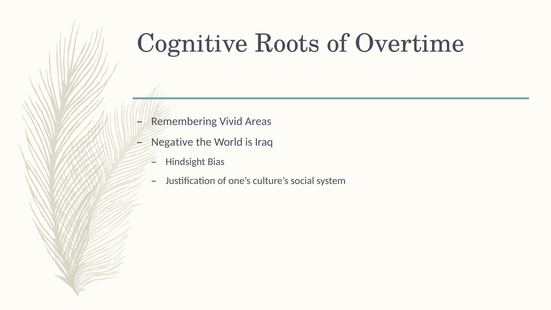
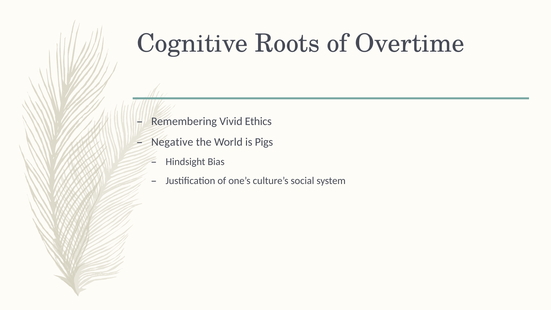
Areas: Areas -> Ethics
Iraq: Iraq -> Pigs
